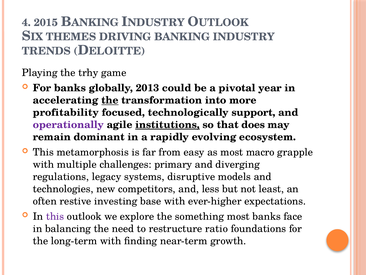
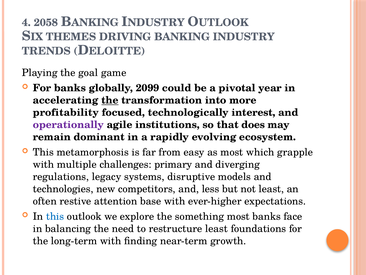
2015: 2015 -> 2058
trhy: trhy -> goal
2013: 2013 -> 2099
support: support -> interest
institutions underline: present -> none
macro: macro -> which
investing: investing -> attention
this at (55, 216) colour: purple -> blue
restructure ratio: ratio -> least
